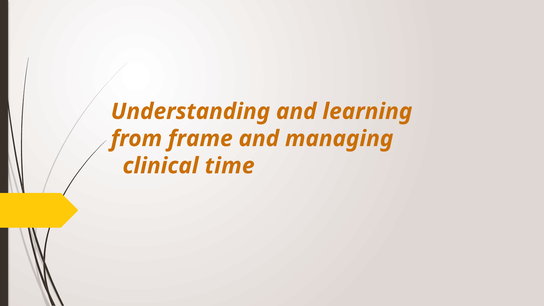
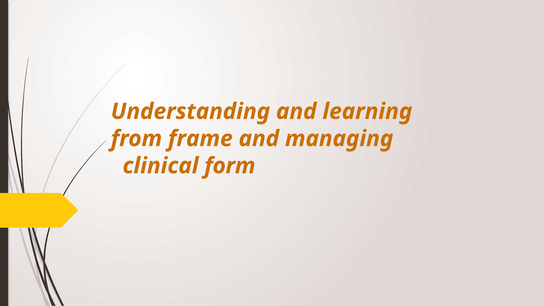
time: time -> form
